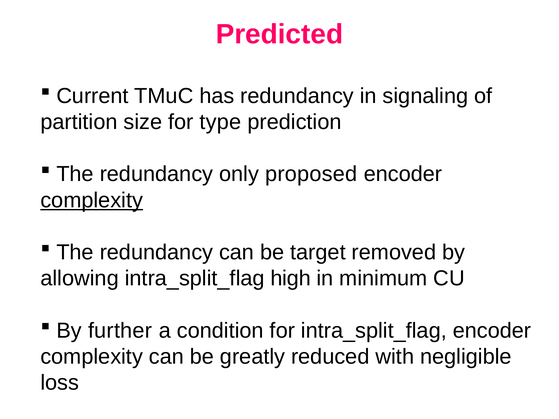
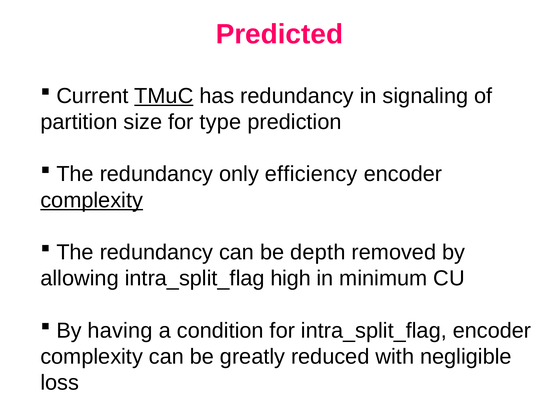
TMuC underline: none -> present
proposed: proposed -> efficiency
target: target -> depth
further: further -> having
